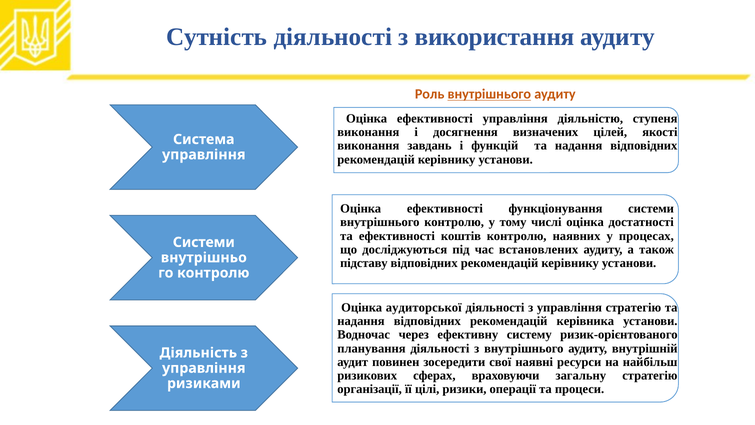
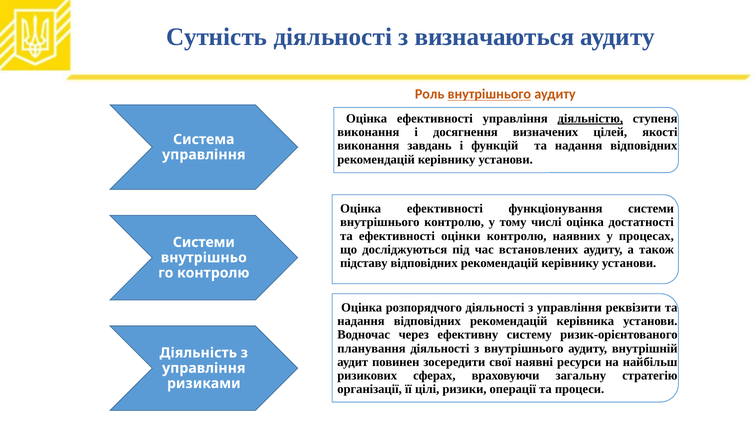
використання: використання -> визначаються
діяльністю underline: none -> present
коштів: коштів -> оцінки
аудиторської: аудиторської -> розпорядчого
управління стратегію: стратегію -> реквізити
